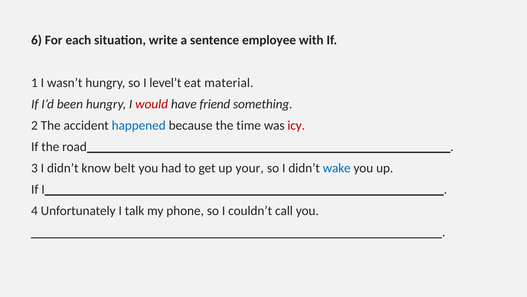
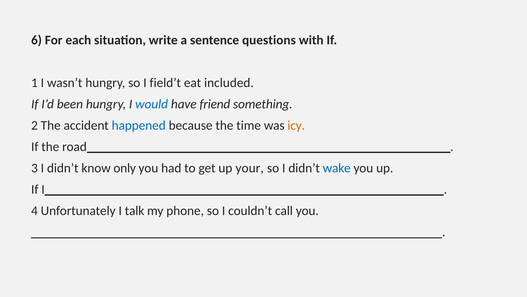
employee: employee -> questions
level’t: level’t -> field’t
material: material -> included
would colour: red -> blue
icy colour: red -> orange
belt: belt -> only
